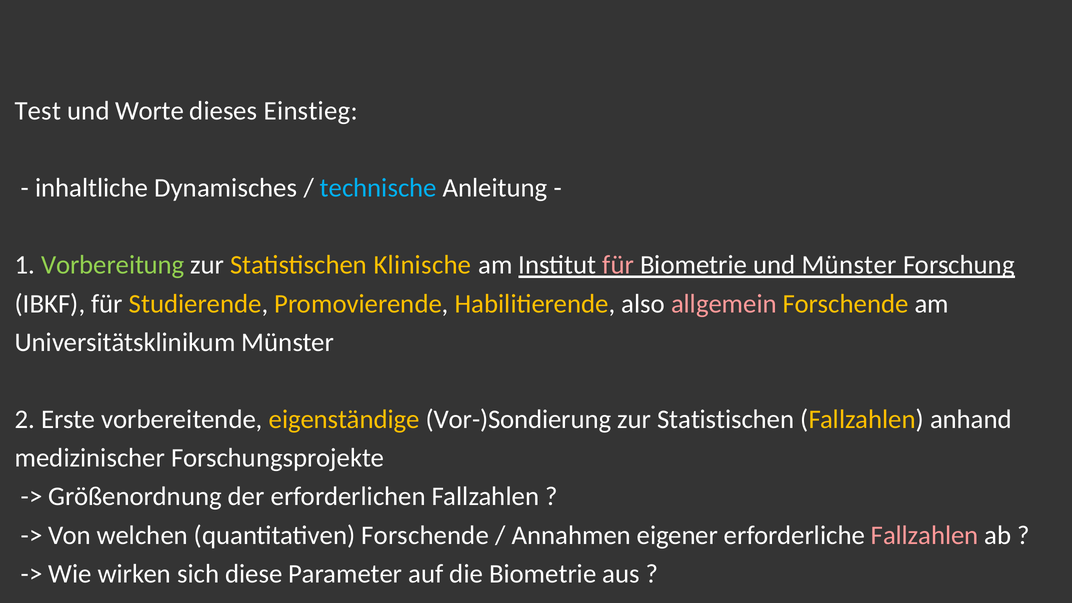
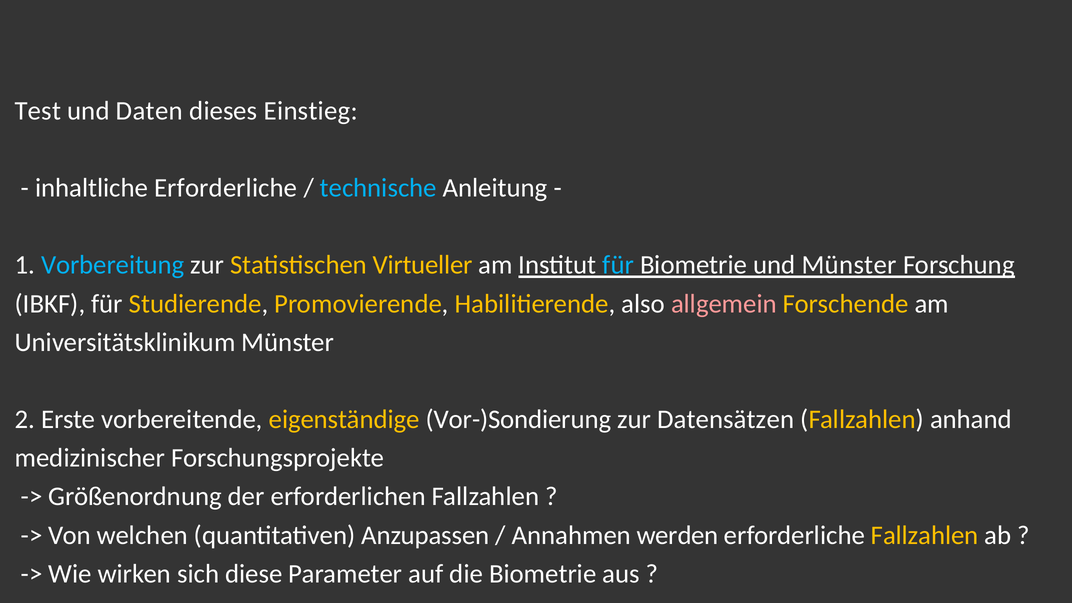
Worte: Worte -> Daten
inhaltliche Dynamisches: Dynamisches -> Erforderliche
Vorbereitung colour: light green -> light blue
Klinische: Klinische -> Virtueller
für at (618, 265) colour: pink -> light blue
Statistischen at (726, 419): Statistischen -> Datensätzen
quantitativen Forschende: Forschende -> Anzupassen
eigener: eigener -> werden
Fallzahlen at (925, 535) colour: pink -> yellow
